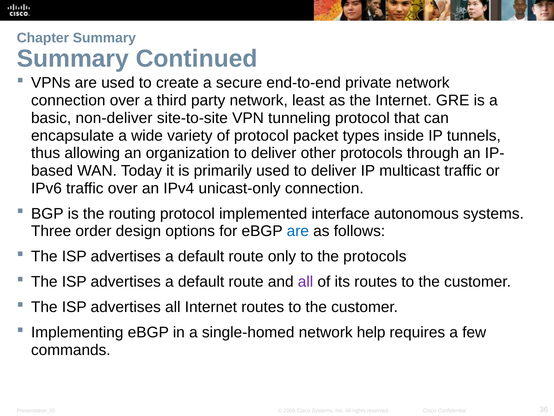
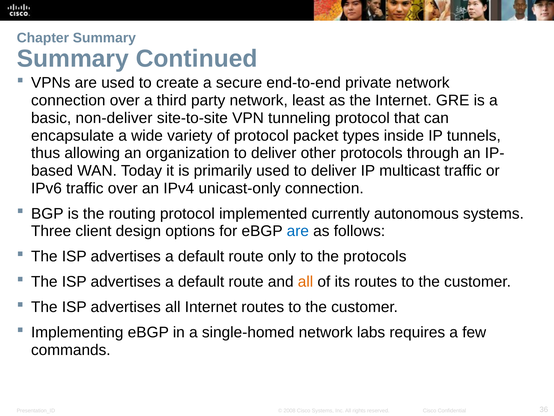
interface: interface -> currently
order: order -> client
all at (306, 281) colour: purple -> orange
help: help -> labs
